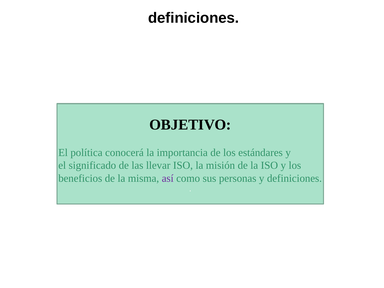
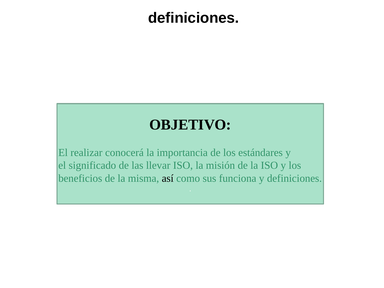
política: política -> realizar
así colour: purple -> black
personas: personas -> funciona
